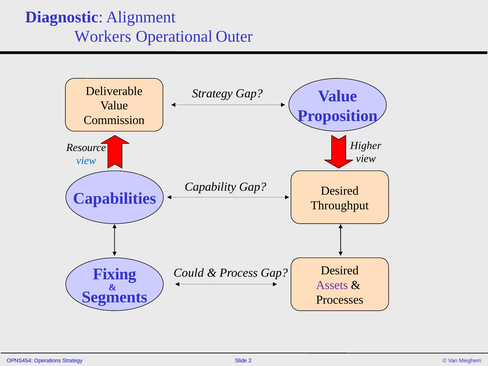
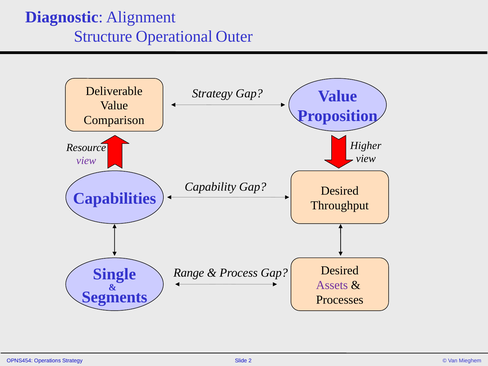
Workers: Workers -> Structure
Commission: Commission -> Comparison
view at (86, 161) colour: blue -> purple
Fixing: Fixing -> Single
Could: Could -> Range
